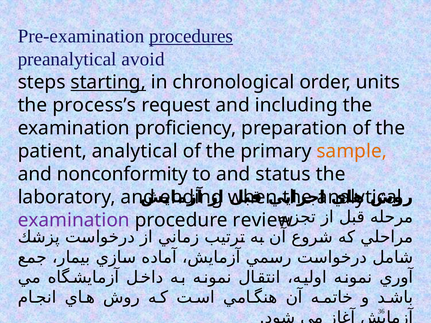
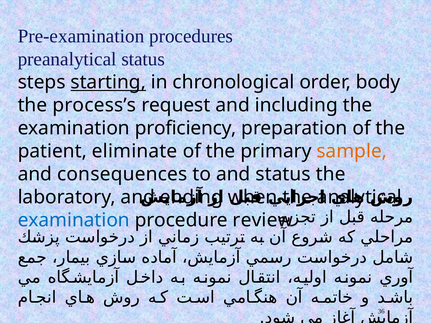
procedures underline: present -> none
preanalytical avoid: avoid -> status
units: units -> body
patient analytical: analytical -> eliminate
nonconformity: nonconformity -> consequences
examination at (74, 220) colour: purple -> blue
